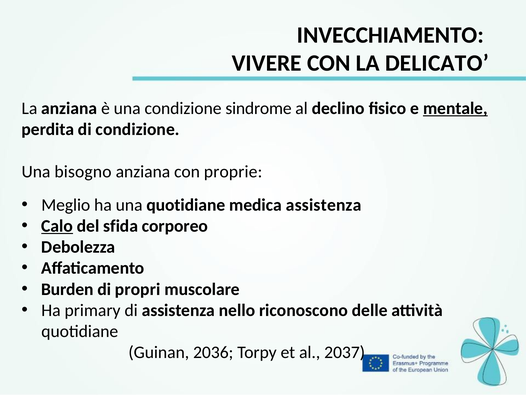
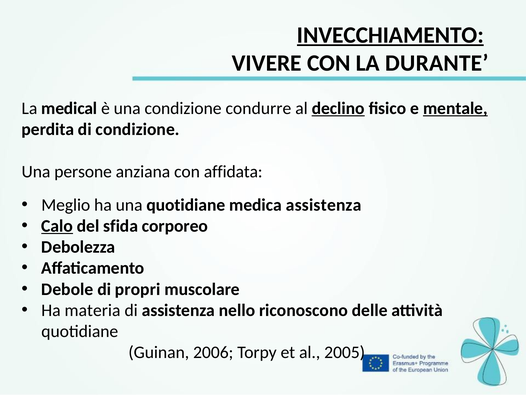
INVECCHIAMENTO underline: none -> present
DELICATO: DELICATO -> DURANTE
La anziana: anziana -> medical
sindrome: sindrome -> condurre
declino underline: none -> present
bisogno: bisogno -> persone
proprie: proprie -> affidata
Burden: Burden -> Debole
primary: primary -> materia
2036: 2036 -> 2006
2037: 2037 -> 2005
